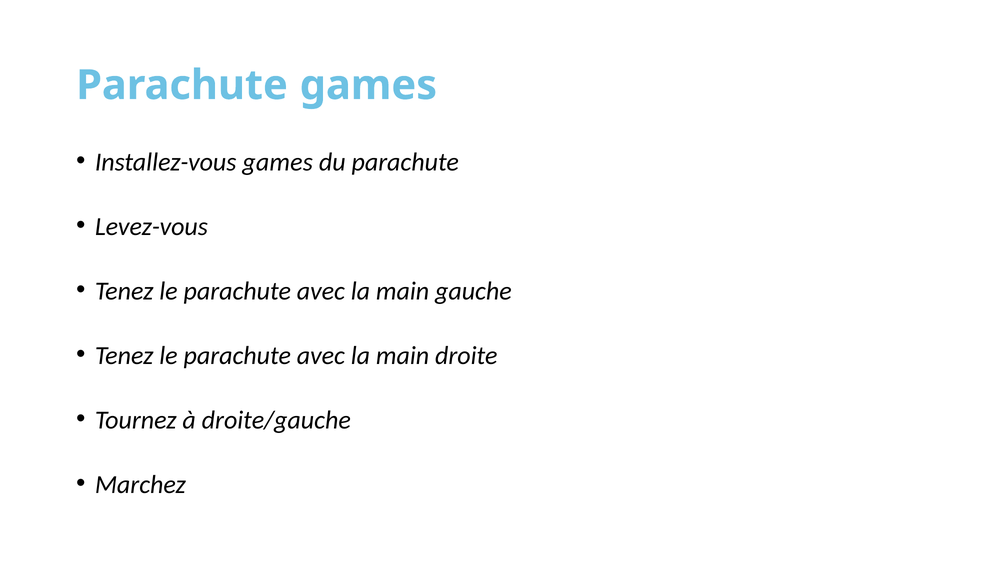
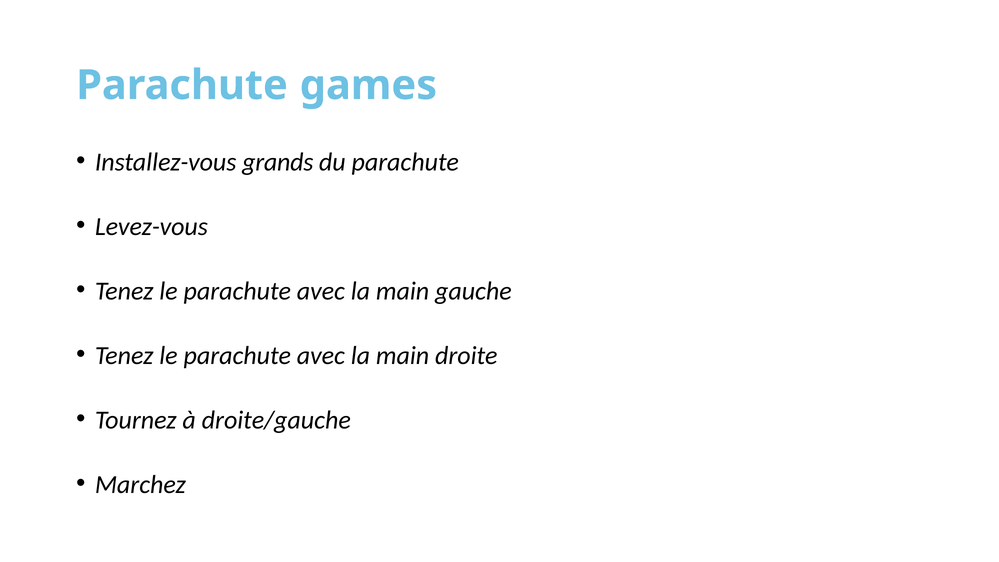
Installez-vous games: games -> grands
